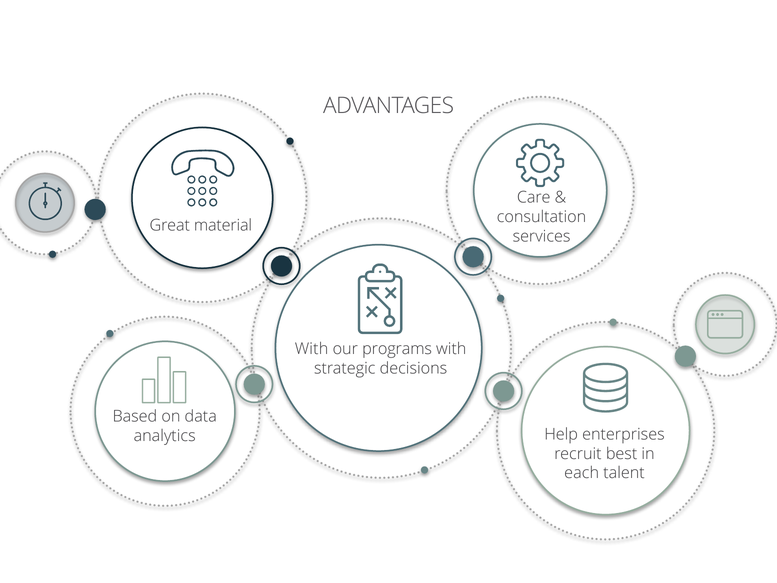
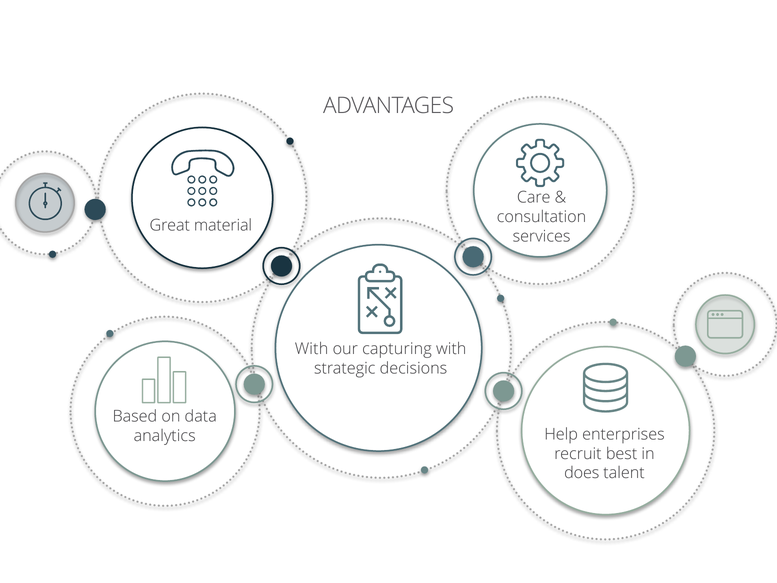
programs: programs -> capturing
each: each -> does
